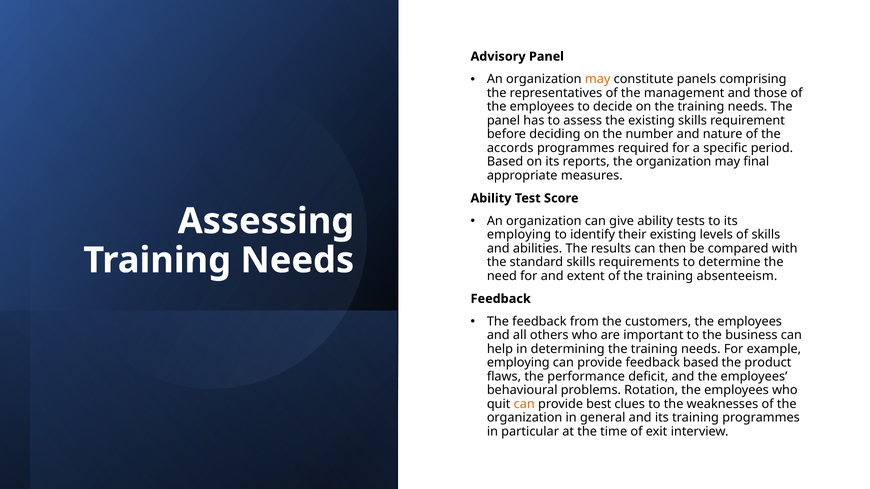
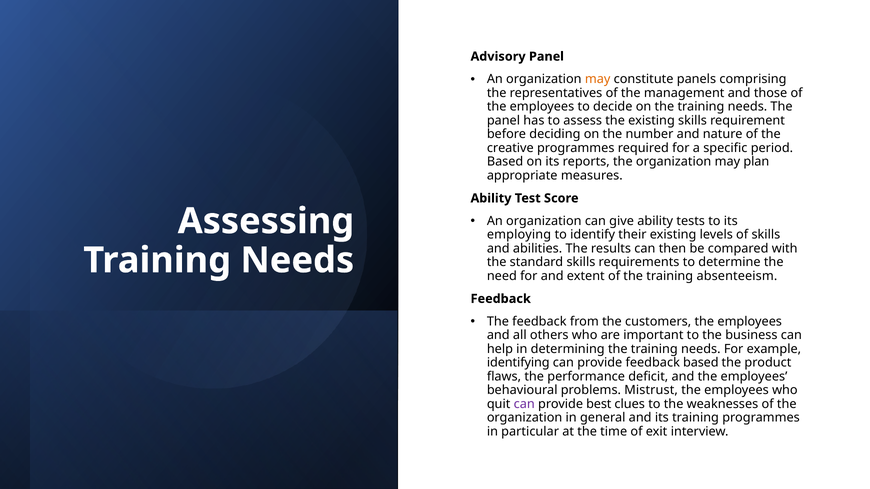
accords: accords -> creative
final: final -> plan
employing at (518, 363): employing -> identifying
Rotation: Rotation -> Mistrust
can at (524, 404) colour: orange -> purple
